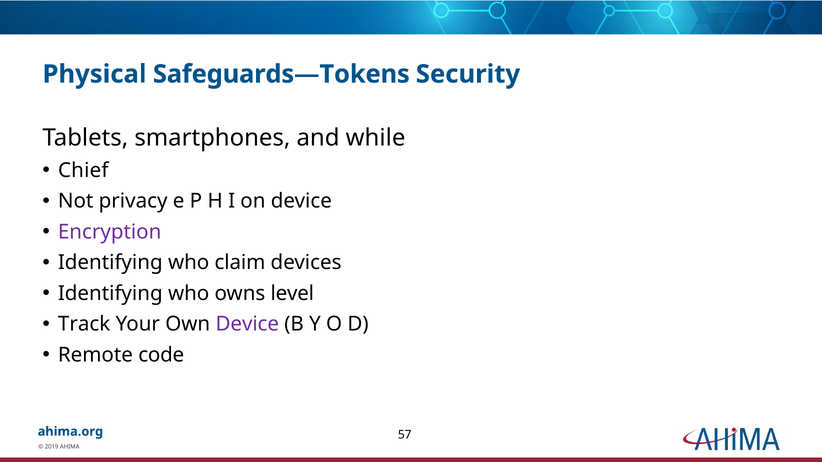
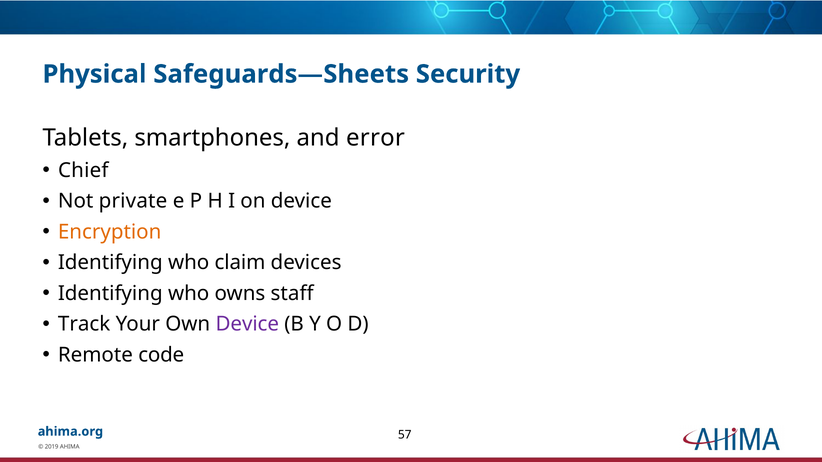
Safeguards—Tokens: Safeguards—Tokens -> Safeguards—Sheets
while: while -> error
privacy: privacy -> private
Encryption colour: purple -> orange
level: level -> staff
